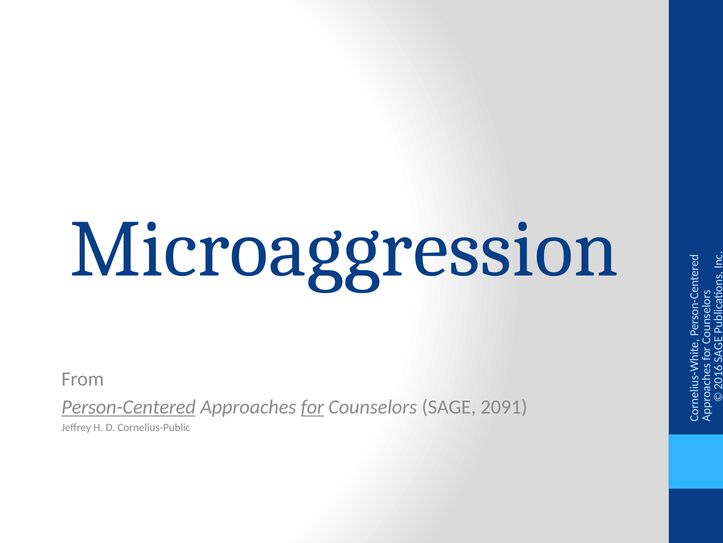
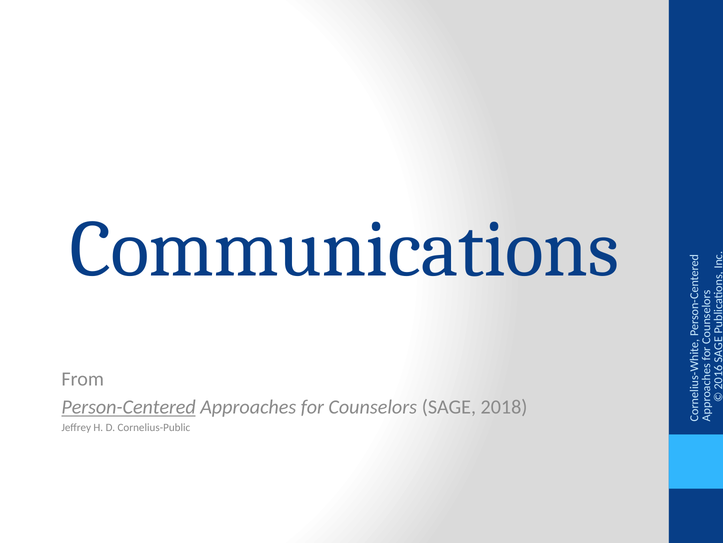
Microaggression: Microaggression -> Communications
for underline: present -> none
2091: 2091 -> 2018
